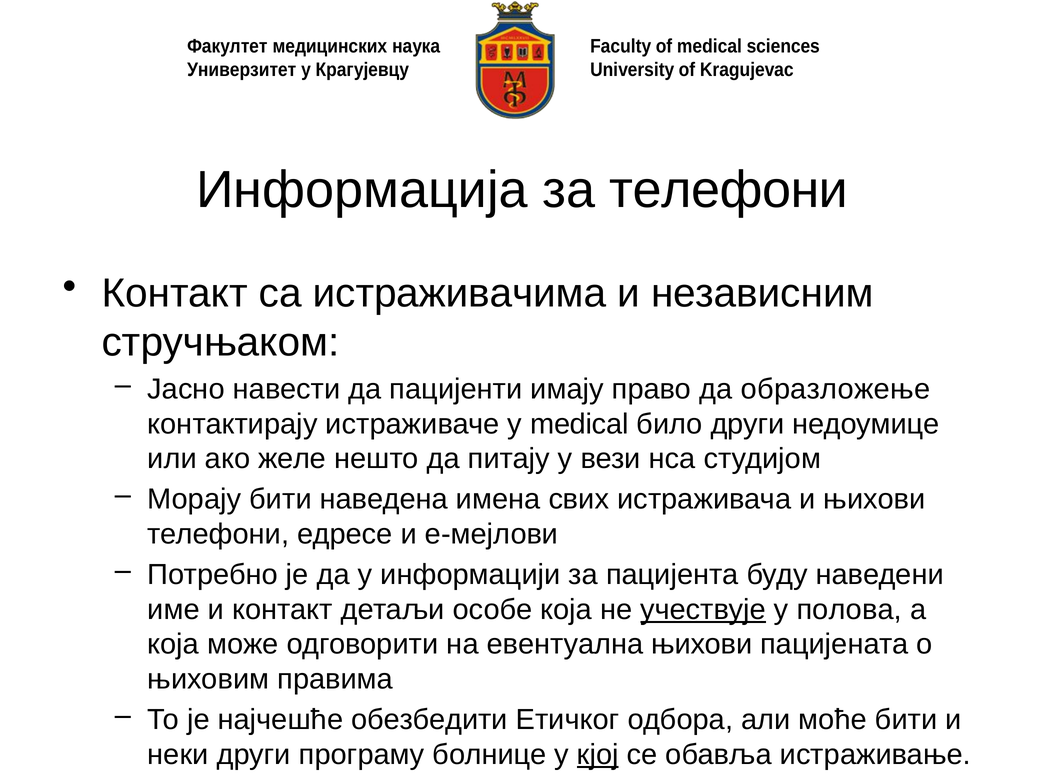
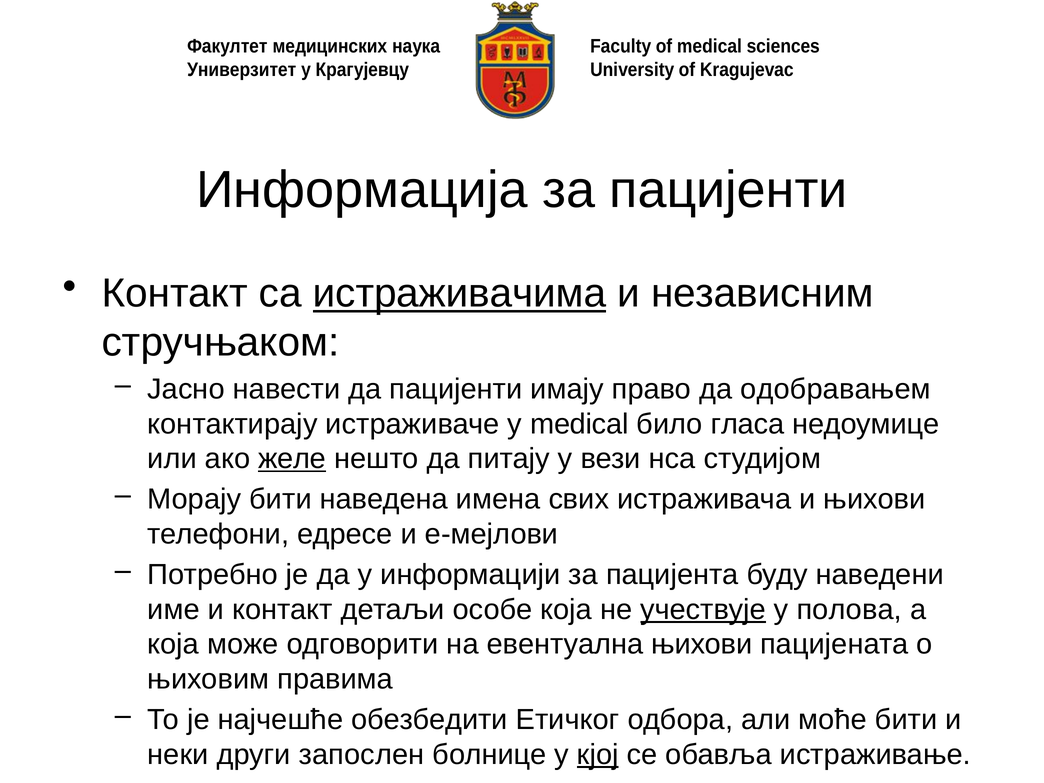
за телефони: телефони -> пацијенти
истраживачима underline: none -> present
образложење: образложење -> одобравањем
било други: други -> гласа
желе underline: none -> present
програму: програму -> запослен
